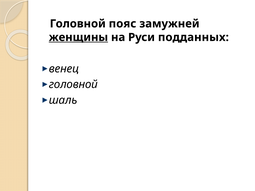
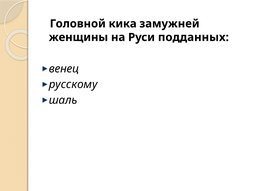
пояс: пояс -> кика
женщины underline: present -> none
головной at (73, 85): головной -> русскому
